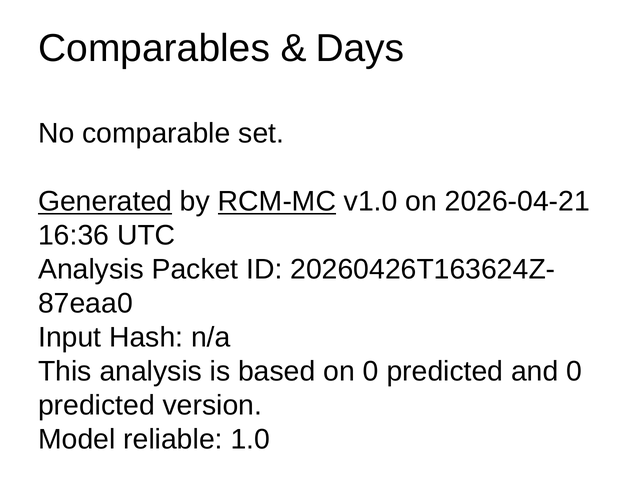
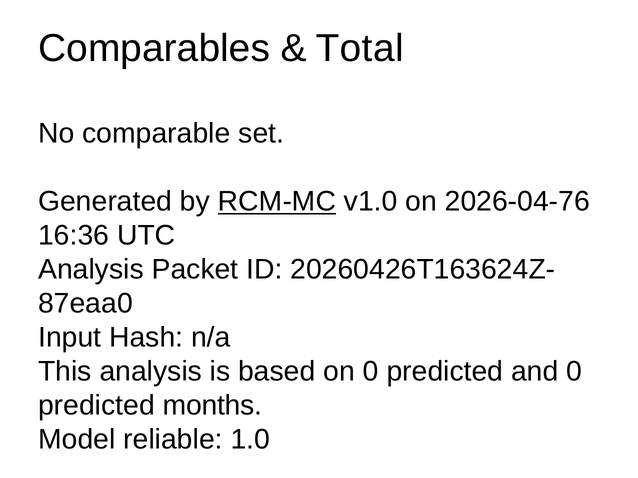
Days: Days -> Total
Generated underline: present -> none
2026-04-21: 2026-04-21 -> 2026-04-76
version: version -> months
